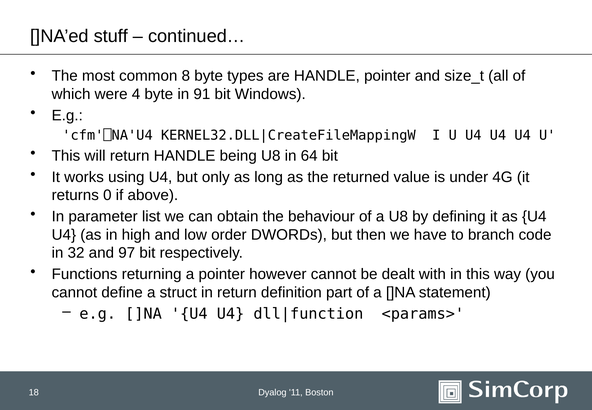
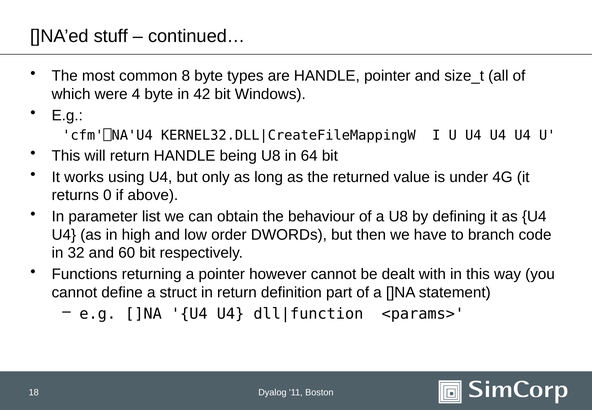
91: 91 -> 42
97: 97 -> 60
